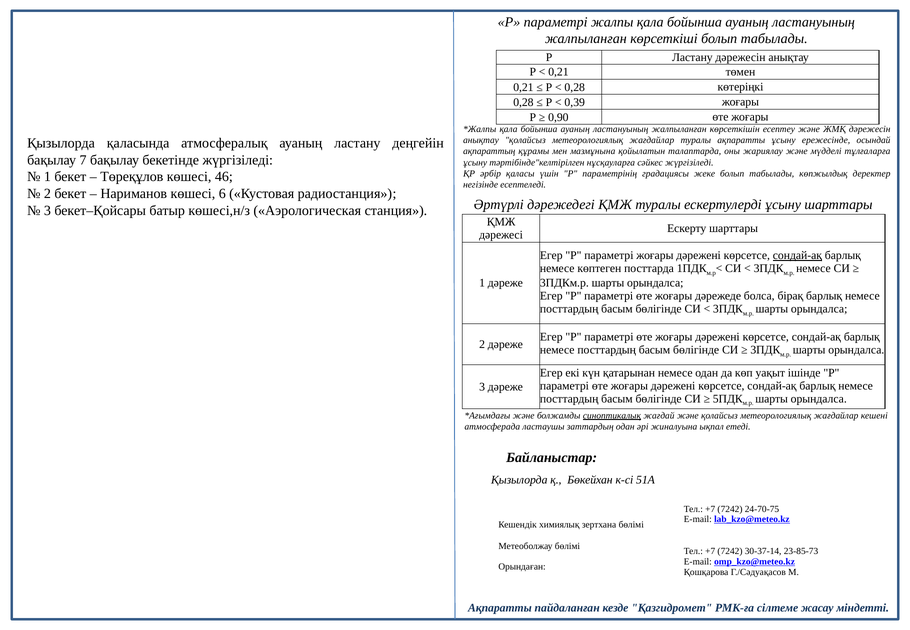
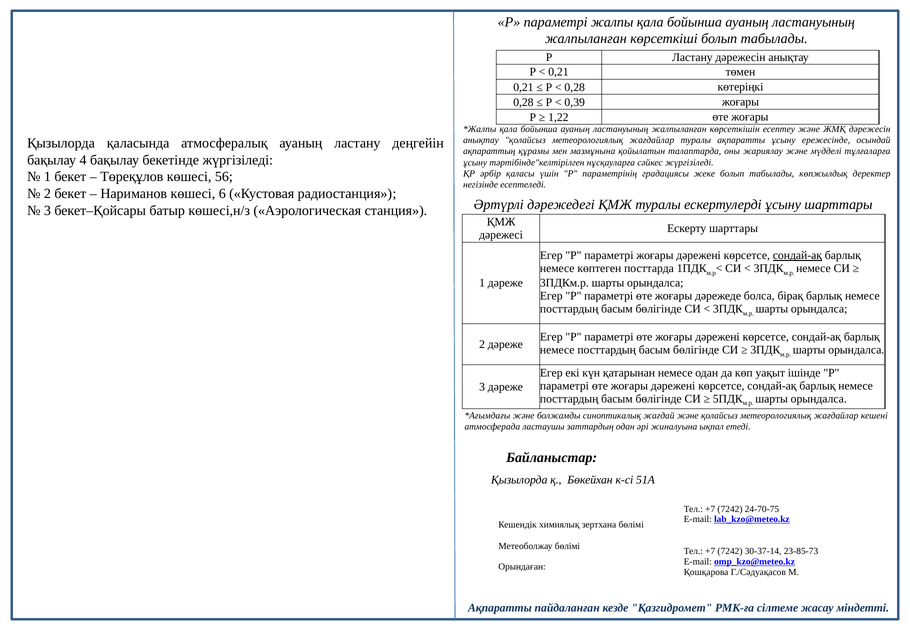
0,90: 0,90 -> 1,22
7: 7 -> 4
46: 46 -> 56
синоптикалық underline: present -> none
